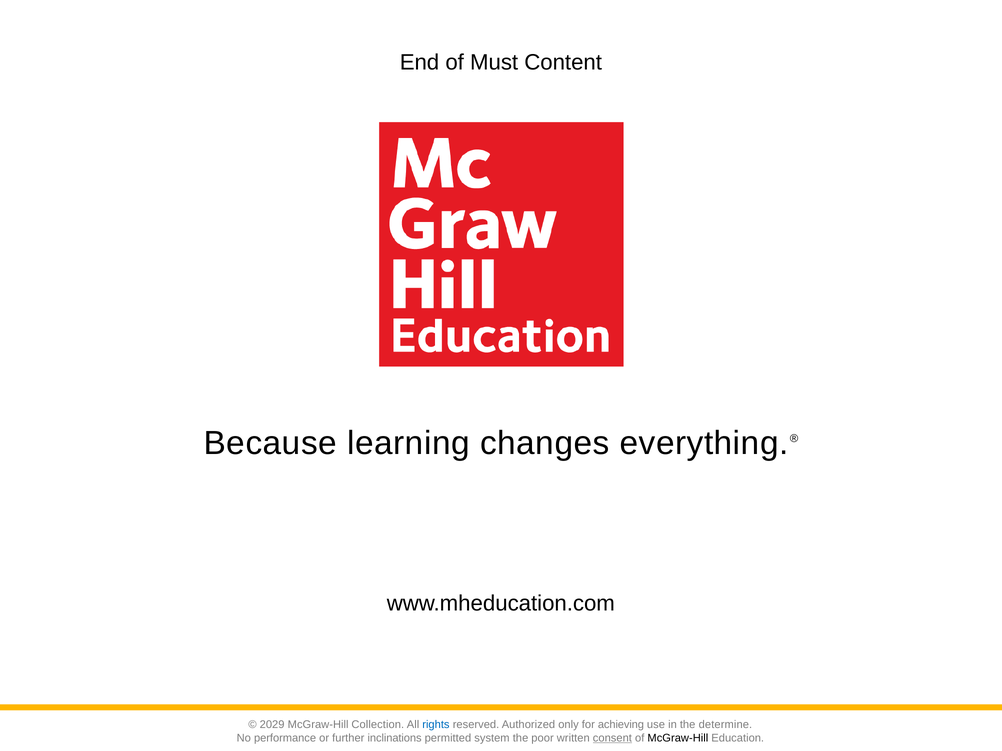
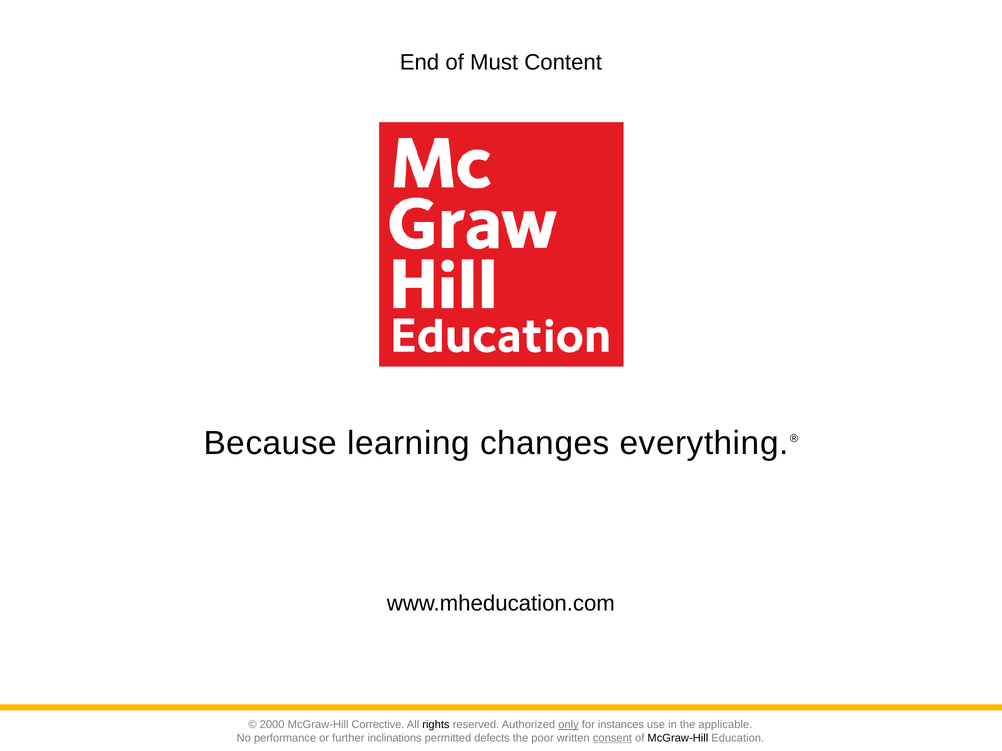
2029: 2029 -> 2000
Collection: Collection -> Corrective
rights colour: blue -> black
only underline: none -> present
achieving: achieving -> instances
determine: determine -> applicable
system: system -> defects
